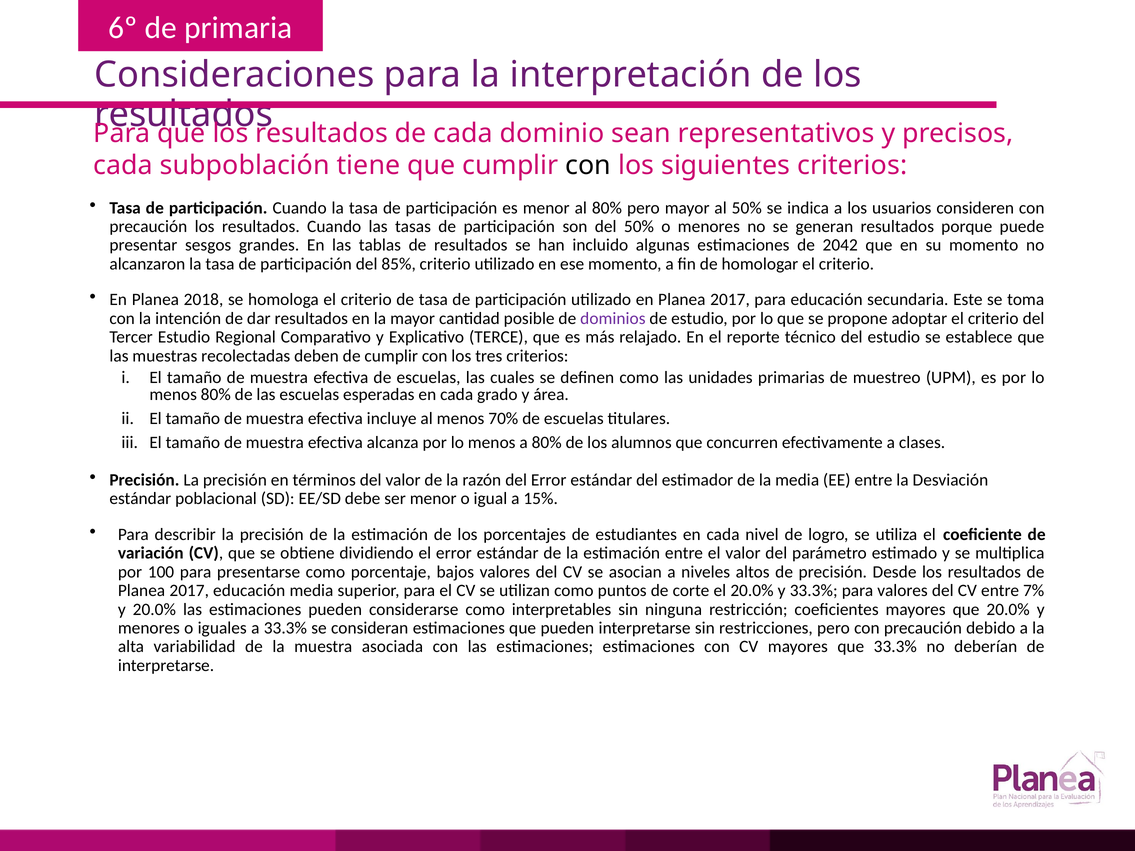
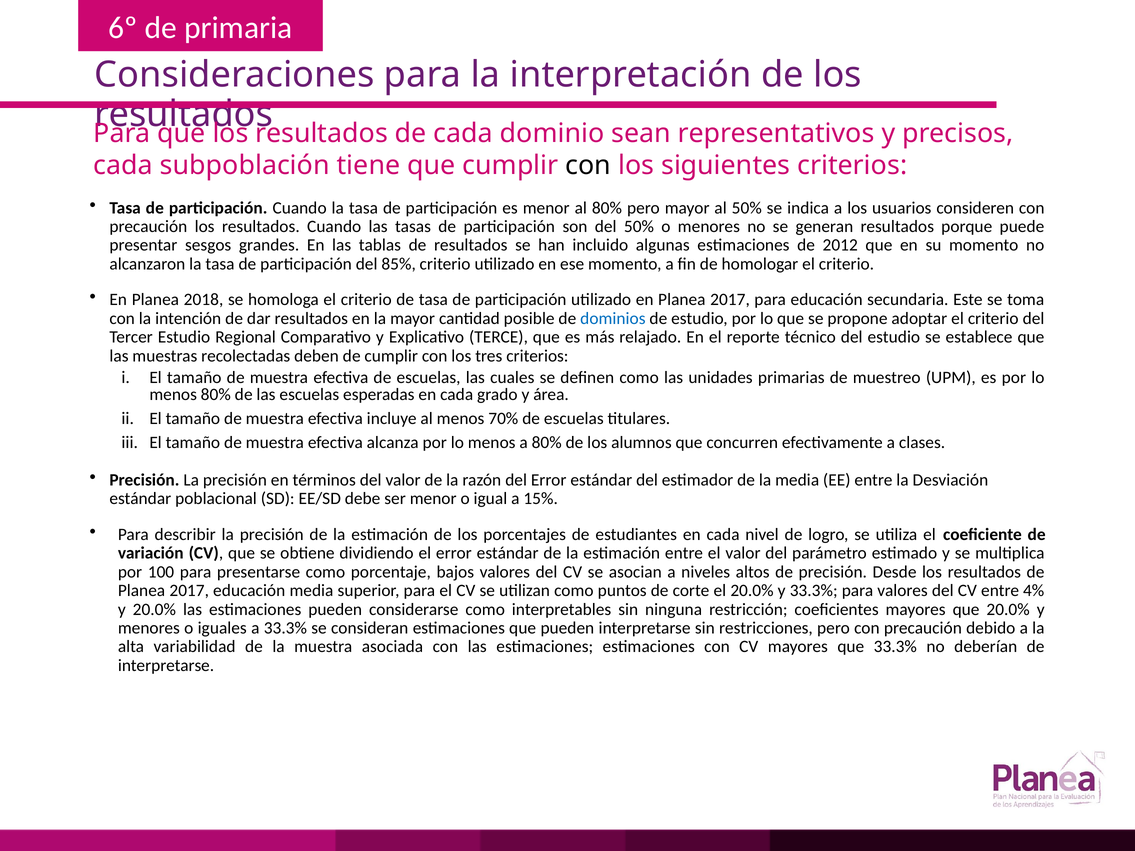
2042: 2042 -> 2012
dominios colour: purple -> blue
7%: 7% -> 4%
